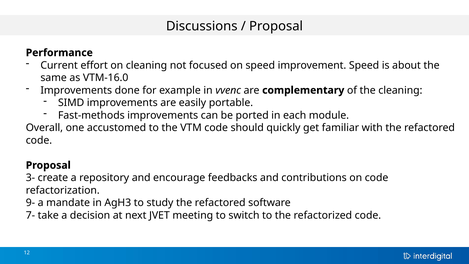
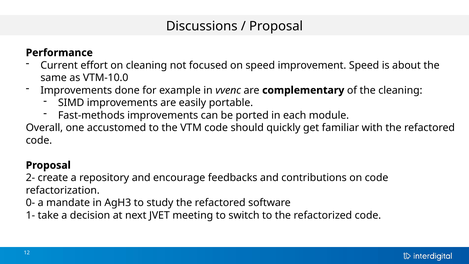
VTM-16.0: VTM-16.0 -> VTM-10.0
3-: 3- -> 2-
9-: 9- -> 0-
7-: 7- -> 1-
